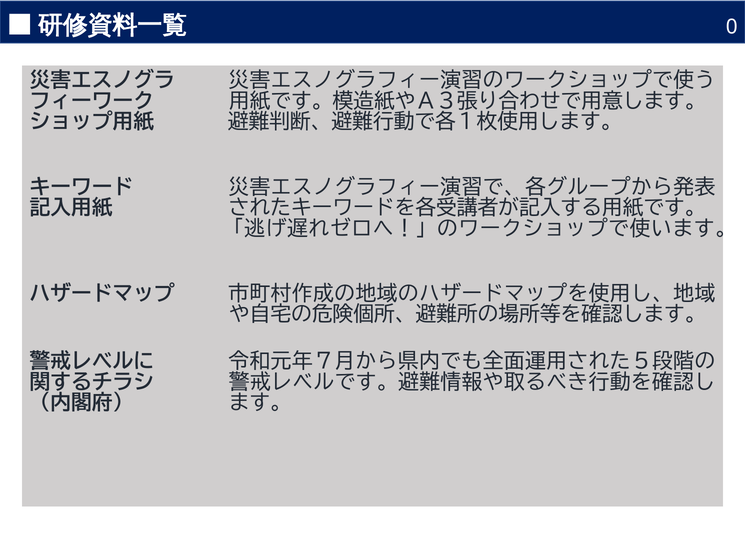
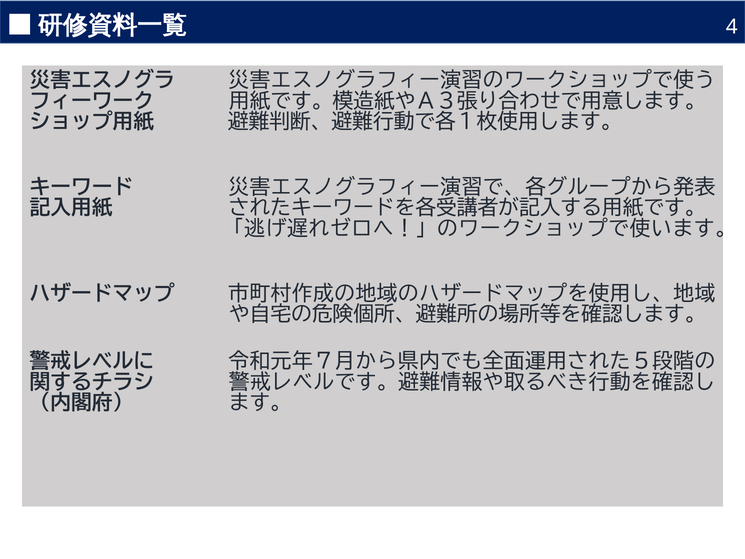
0: 0 -> 4
